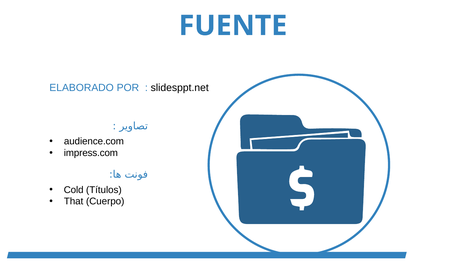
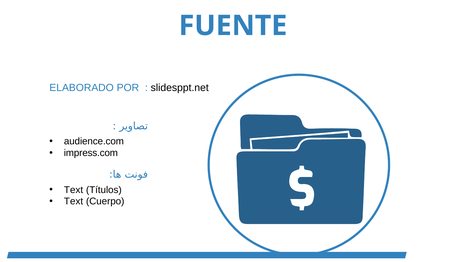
Cold at (74, 190): Cold -> Text
That at (74, 202): That -> Text
